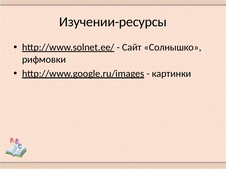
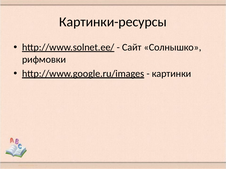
Изучении-ресурсы: Изучении-ресурсы -> Картинки-ресурсы
